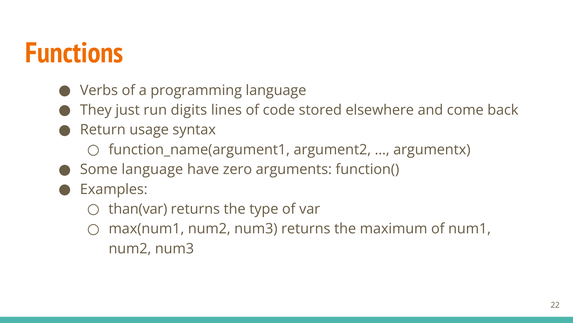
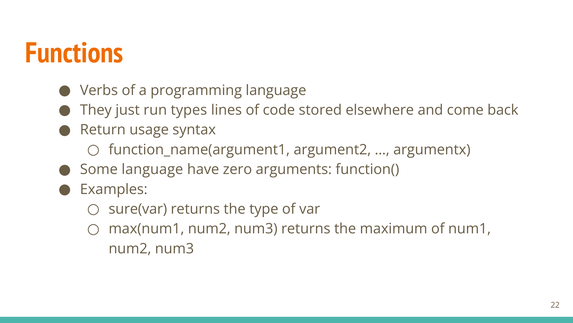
digits: digits -> types
than(var: than(var -> sure(var
